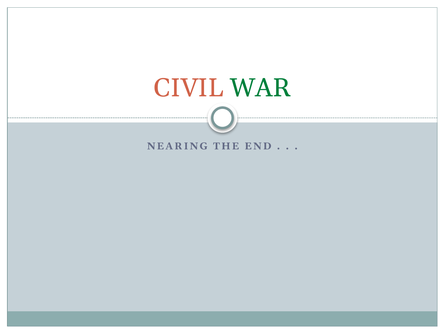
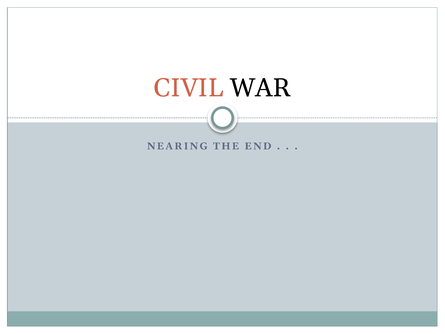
WAR colour: green -> black
